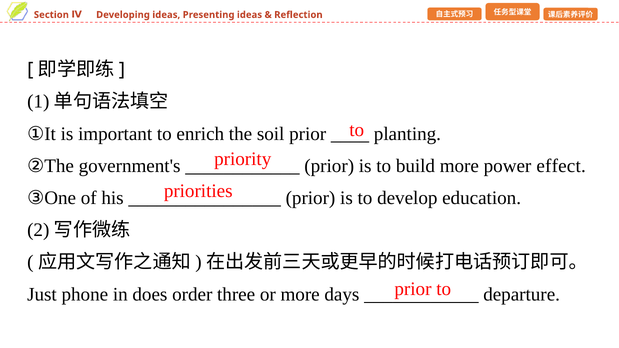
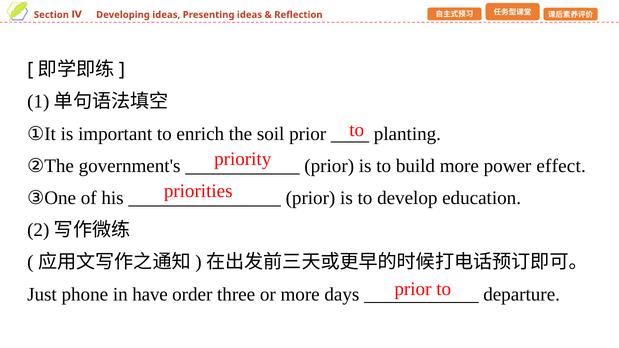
does: does -> have
